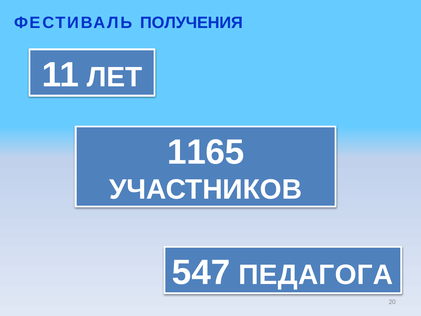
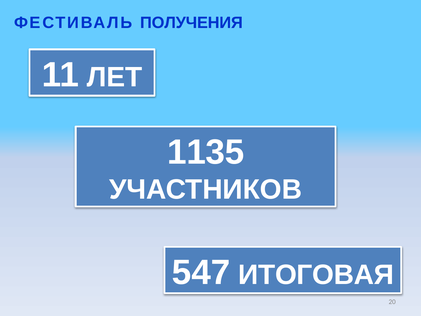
1165: 1165 -> 1135
ПЕДАГОГА: ПЕДАГОГА -> ИТОГОВАЯ
